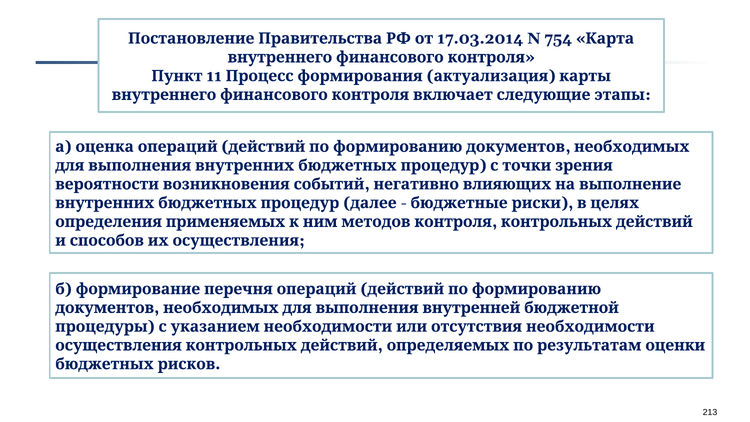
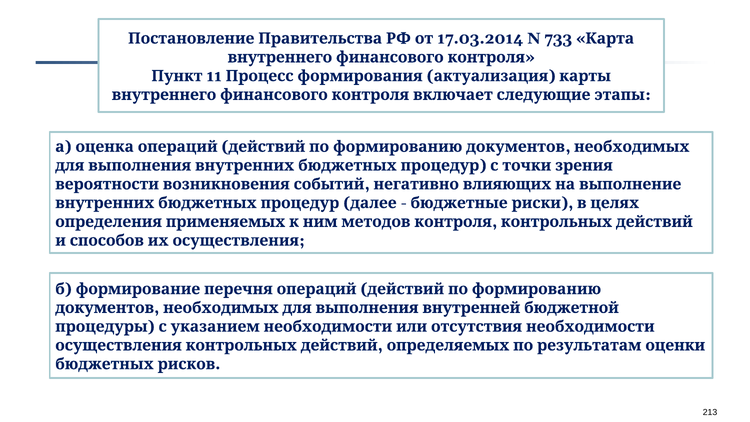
754: 754 -> 733
